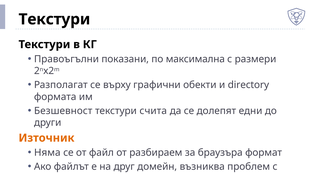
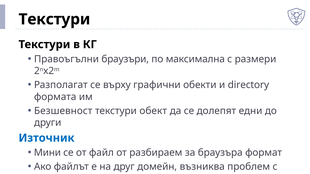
показани: показани -> браузъри
счита: счита -> обект
Източник colour: orange -> blue
Няма at (47, 153): Няма -> Мини
